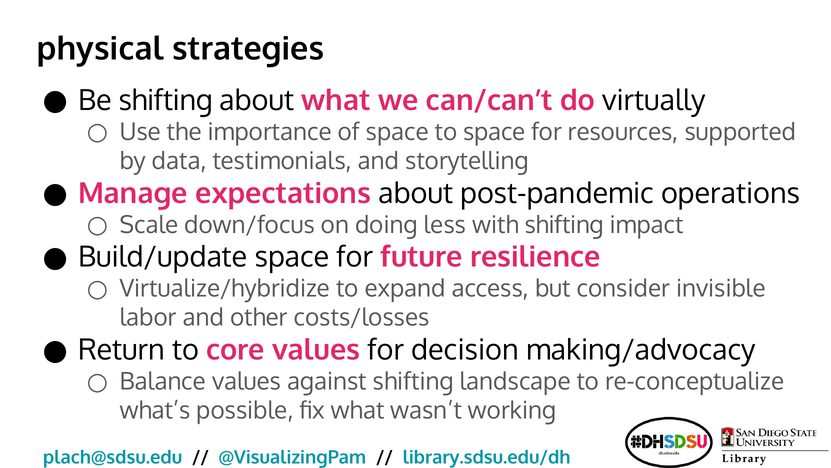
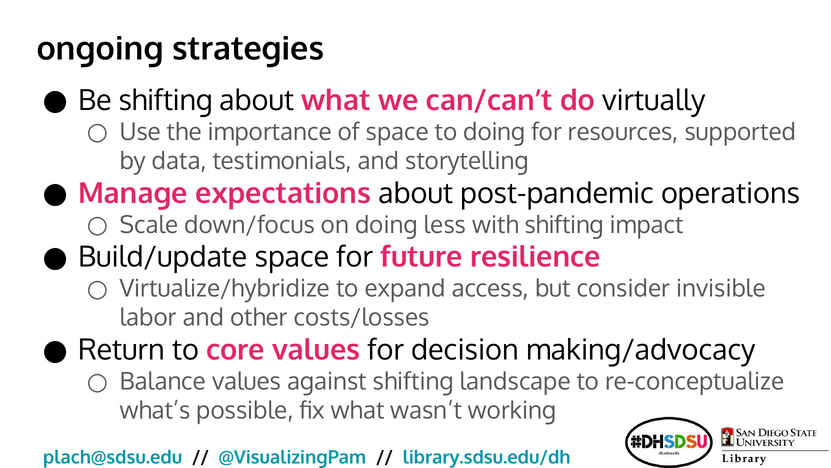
physical: physical -> ongoing
to space: space -> doing
